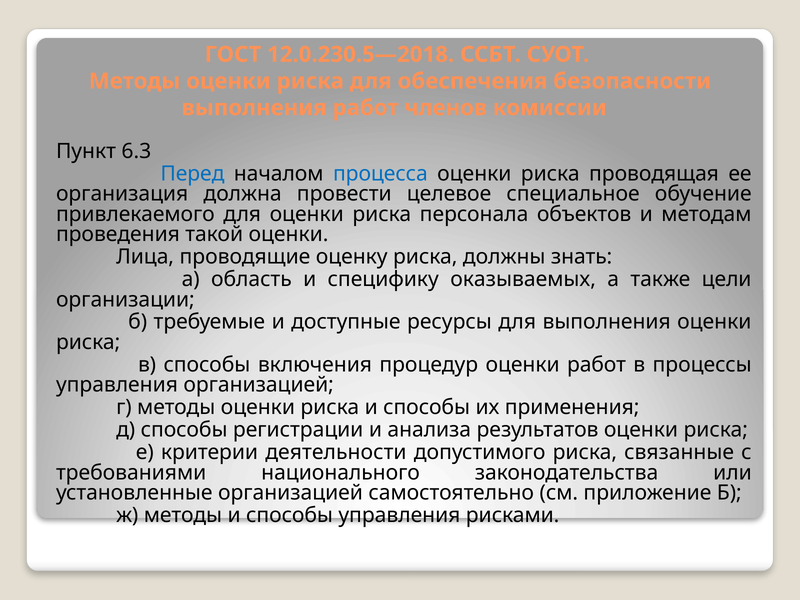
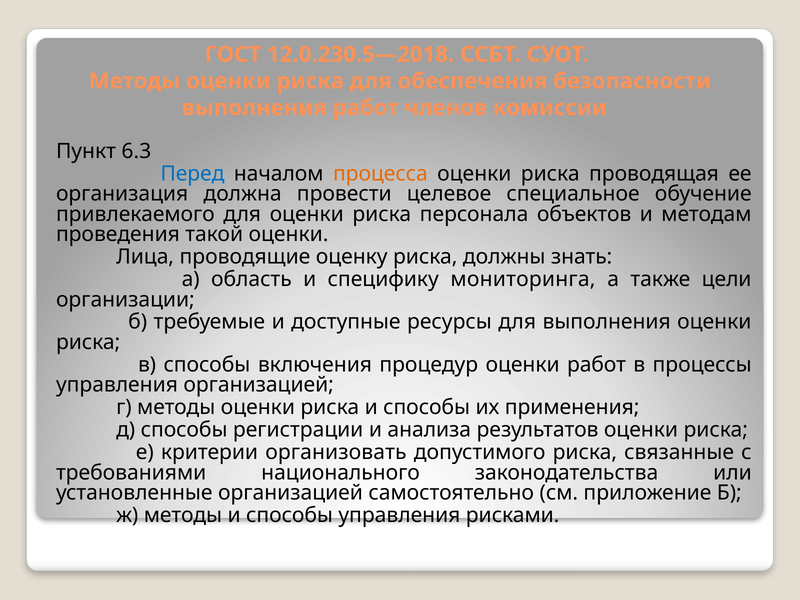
процесса colour: blue -> orange
оказываемых: оказываемых -> мониторинга
деятельности: деятельности -> организовать
